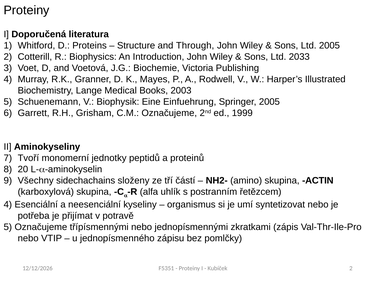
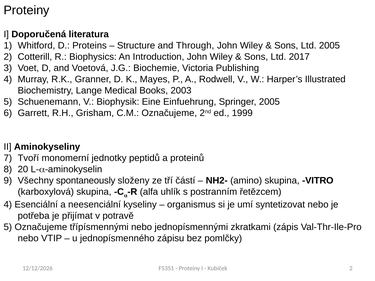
2033: 2033 -> 2017
sidechachains: sidechachains -> spontaneously
ACTIN: ACTIN -> VITRO
